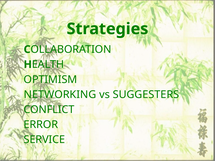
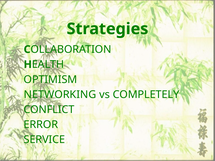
SUGGESTERS: SUGGESTERS -> COMPLETELY
